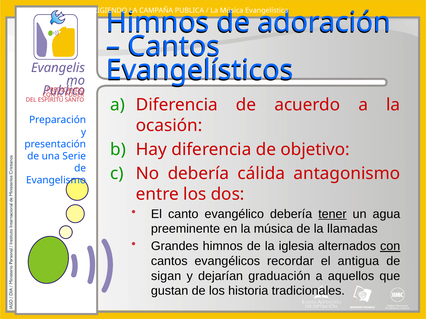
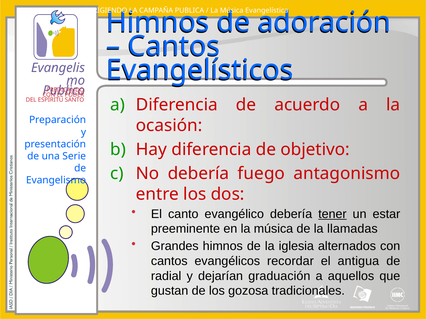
cálida: cálida -> fuego
agua: agua -> estar
con at (390, 247) underline: present -> none
sigan: sigan -> radial
historia: historia -> gozosa
